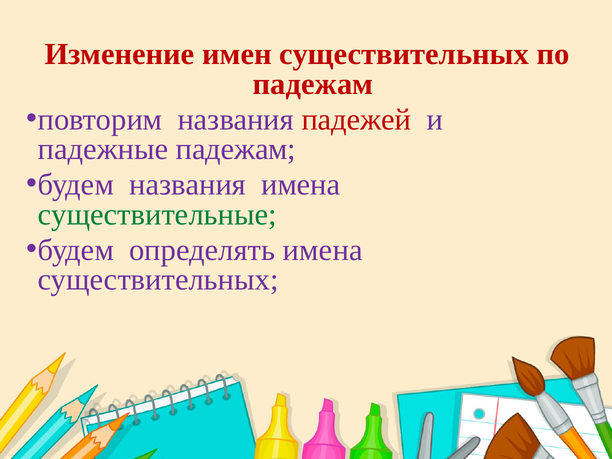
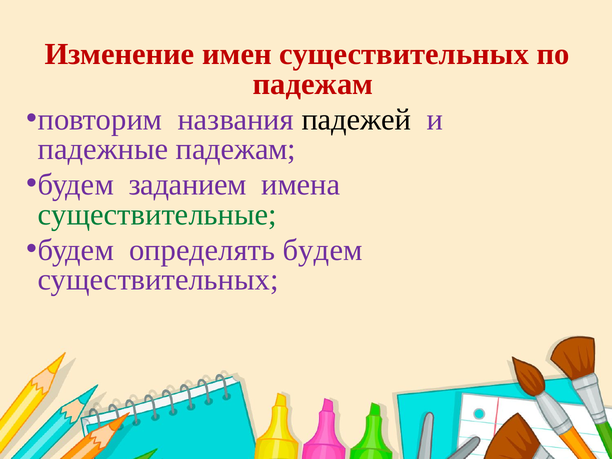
падежей colour: red -> black
будем названия: названия -> заданием
определять имена: имена -> будем
